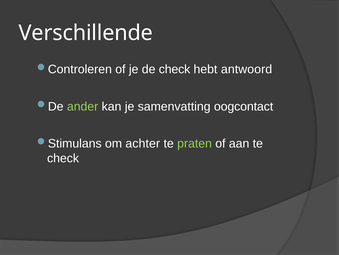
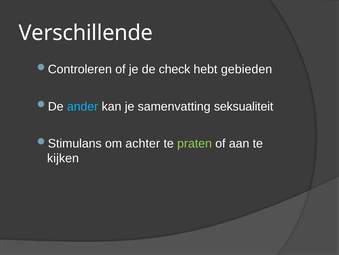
antwoord: antwoord -> gebieden
ander colour: light green -> light blue
oogcontact: oogcontact -> seksualiteit
check at (63, 158): check -> kijken
